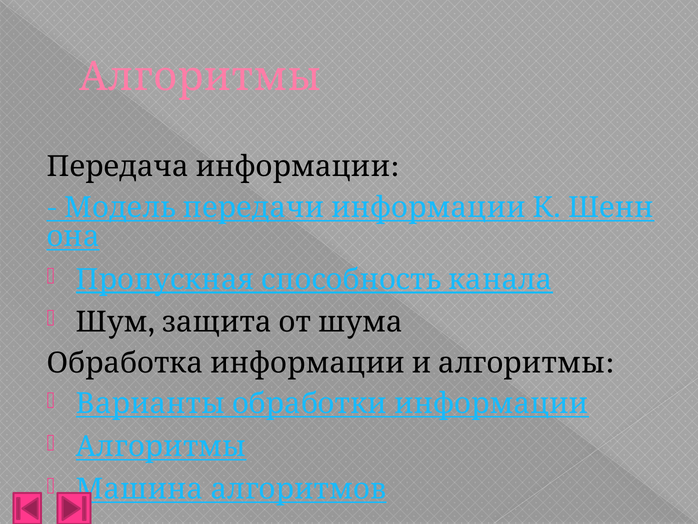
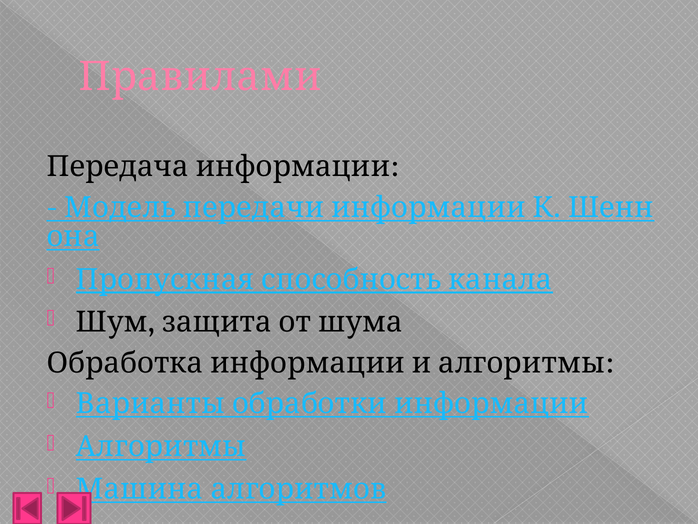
Алгоритмы at (200, 77): Алгоритмы -> Правилами
